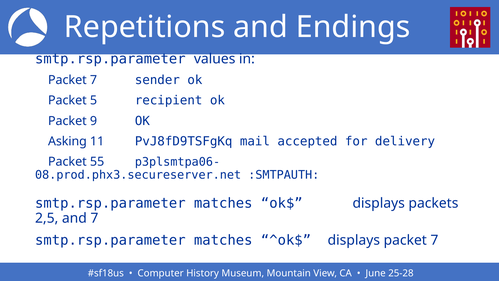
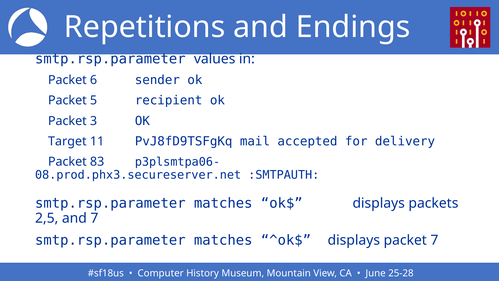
7 at (94, 80): 7 -> 6
9: 9 -> 3
Asking: Asking -> Target
55: 55 -> 83
